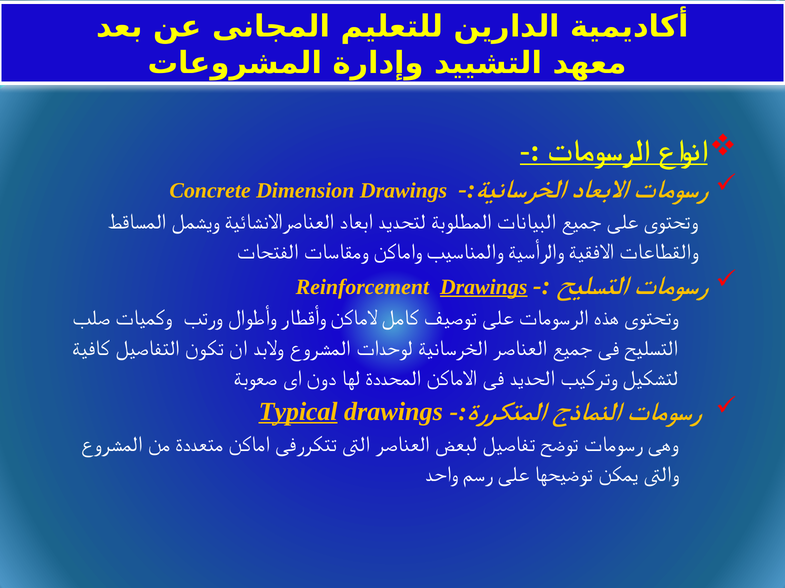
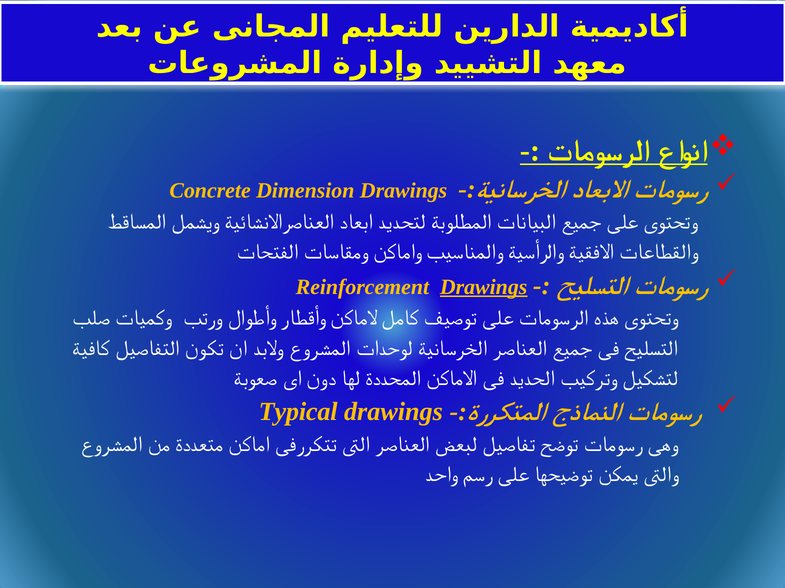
Typical underline: present -> none
